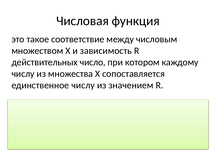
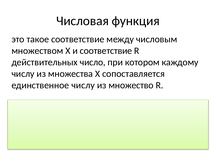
и зависимость: зависимость -> соответствие
из значением: значением -> множество
